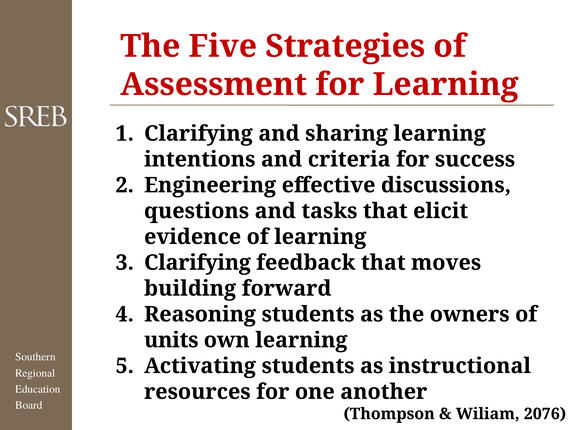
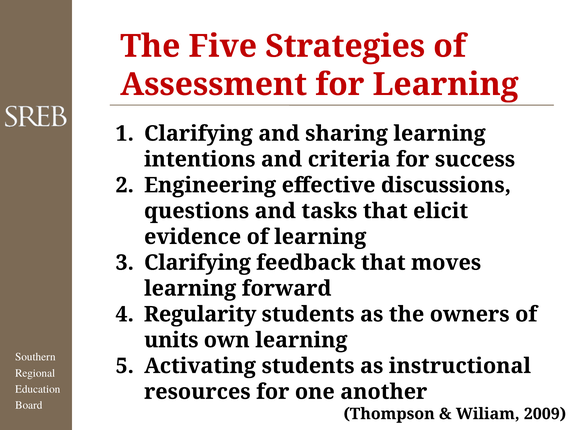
building at (190, 288): building -> learning
Reasoning: Reasoning -> Regularity
2076: 2076 -> 2009
